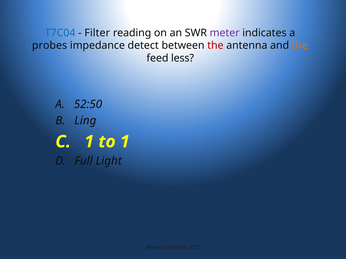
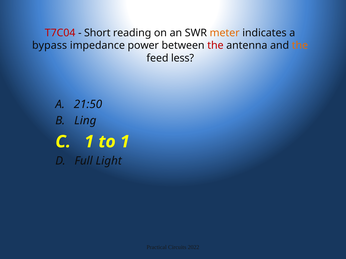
T7C04 colour: blue -> red
Filter: Filter -> Short
meter colour: purple -> orange
probes: probes -> bypass
detect: detect -> power
52:50: 52:50 -> 21:50
